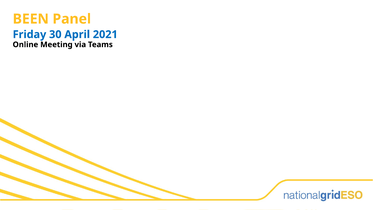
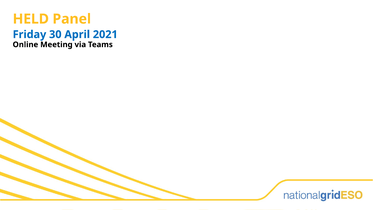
BEEN: BEEN -> HELD
